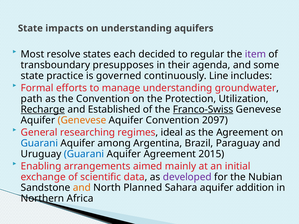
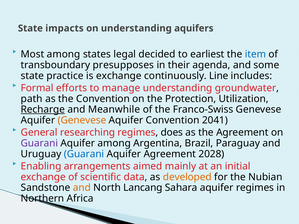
Most resolve: resolve -> among
each: each -> legal
regular: regular -> earliest
item colour: purple -> blue
is governed: governed -> exchange
Established: Established -> Meanwhile
Franco-Swiss underline: present -> none
2097: 2097 -> 2041
ideal: ideal -> does
Guarani at (39, 143) colour: blue -> purple
2015: 2015 -> 2028
developed colour: purple -> orange
Planned: Planned -> Lancang
aquifer addition: addition -> regimes
